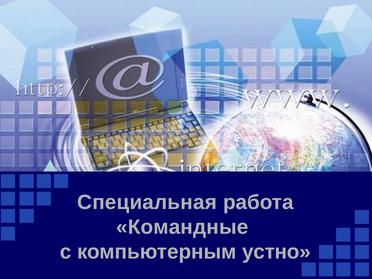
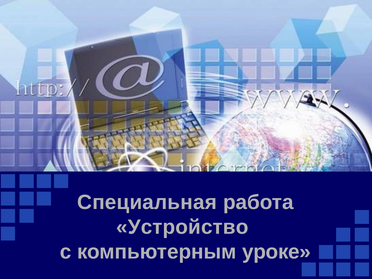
Командные: Командные -> Устройство
устно: устно -> уроке
